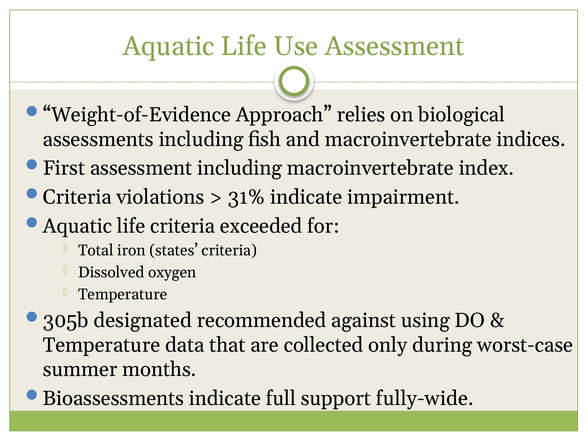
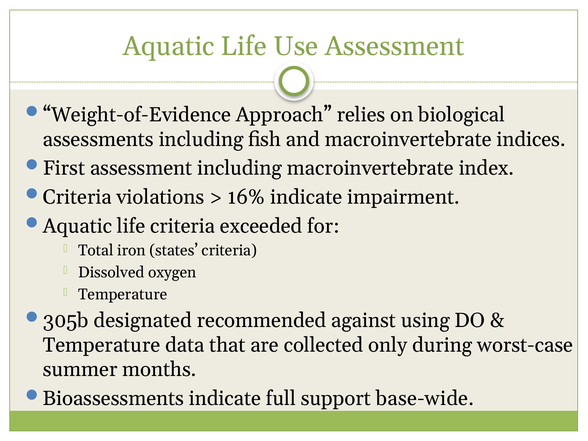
31%: 31% -> 16%
fully-wide: fully-wide -> base-wide
